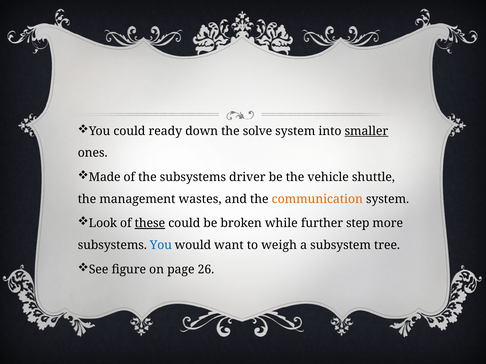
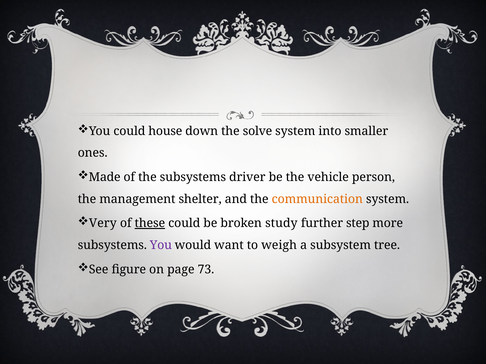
ready: ready -> house
smaller underline: present -> none
shuttle: shuttle -> person
wastes: wastes -> shelter
Look: Look -> Very
while: while -> study
You at (161, 245) colour: blue -> purple
26: 26 -> 73
